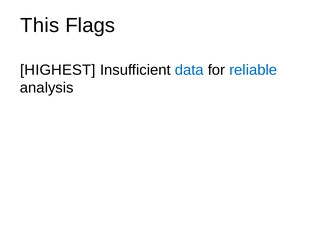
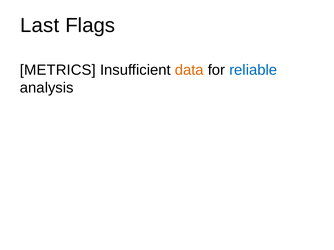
This: This -> Last
HIGHEST: HIGHEST -> METRICS
data colour: blue -> orange
